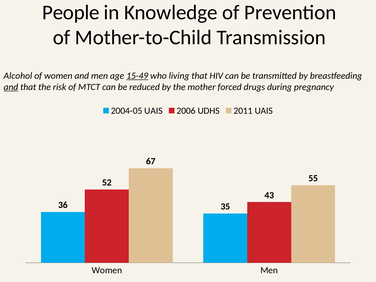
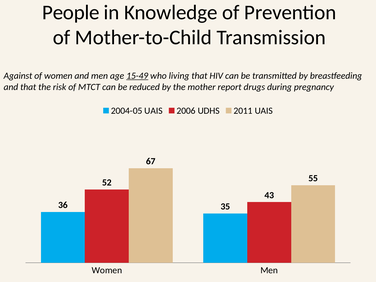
Alcohol: Alcohol -> Against
and at (11, 87) underline: present -> none
forced: forced -> report
